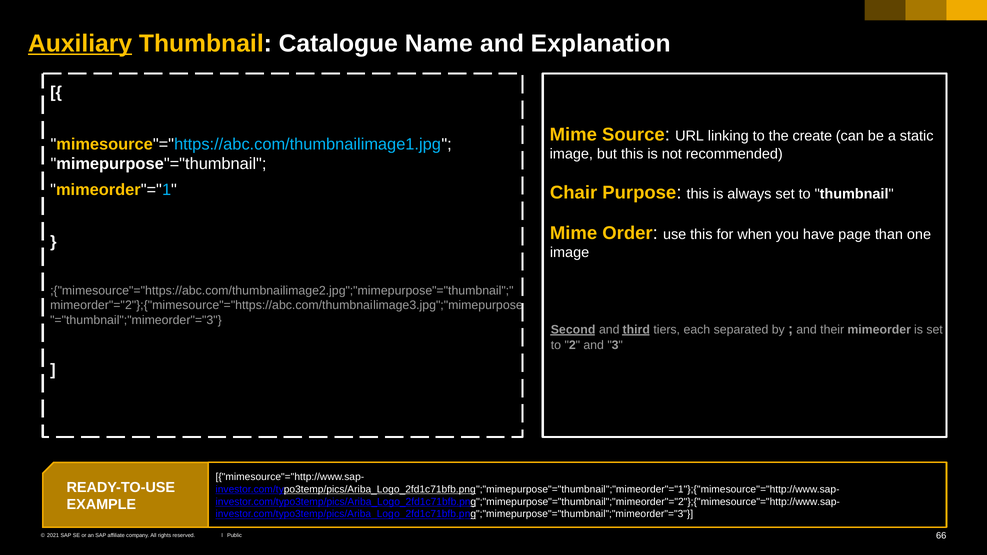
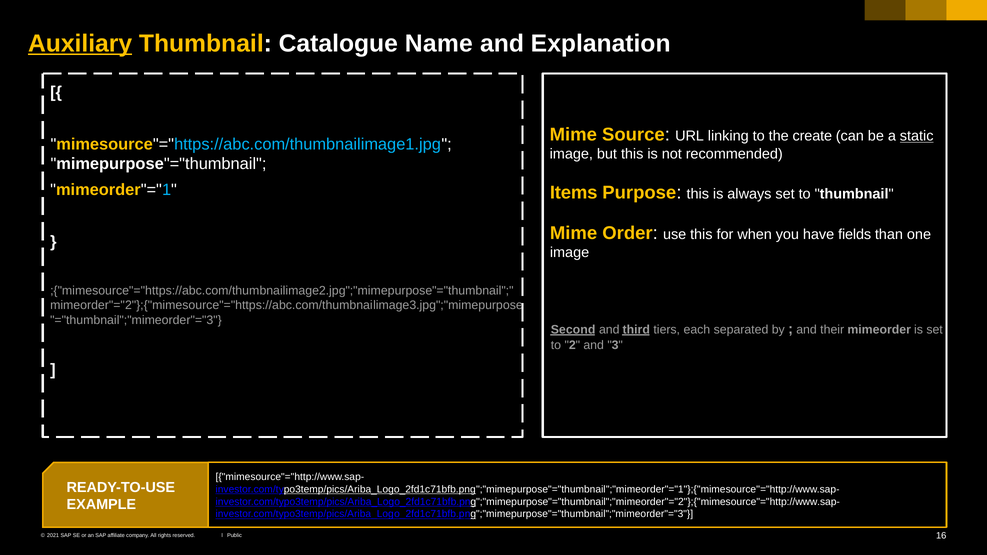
static underline: none -> present
Chair: Chair -> Items
page: page -> fields
66: 66 -> 16
